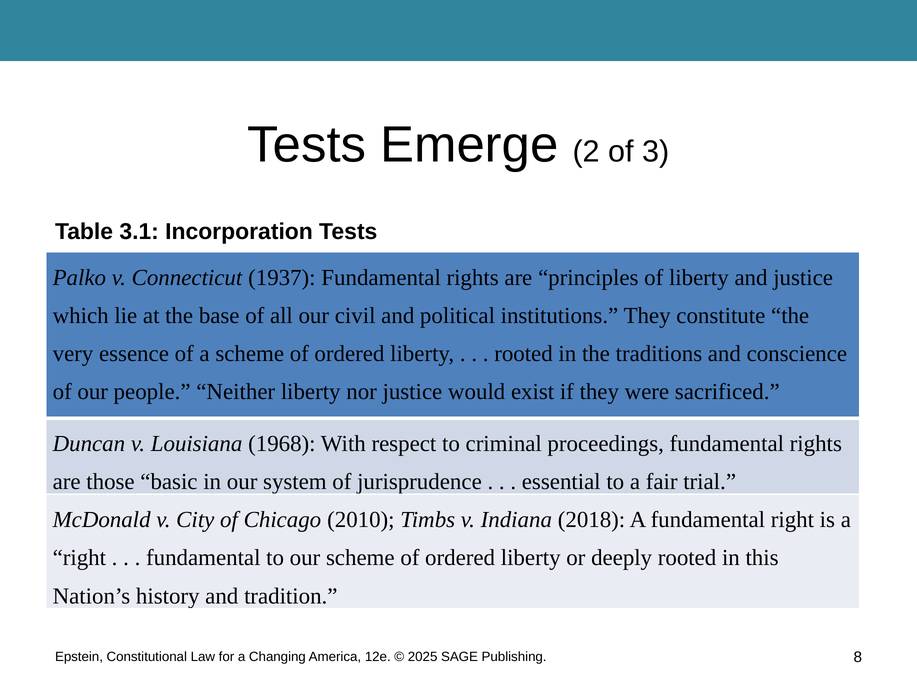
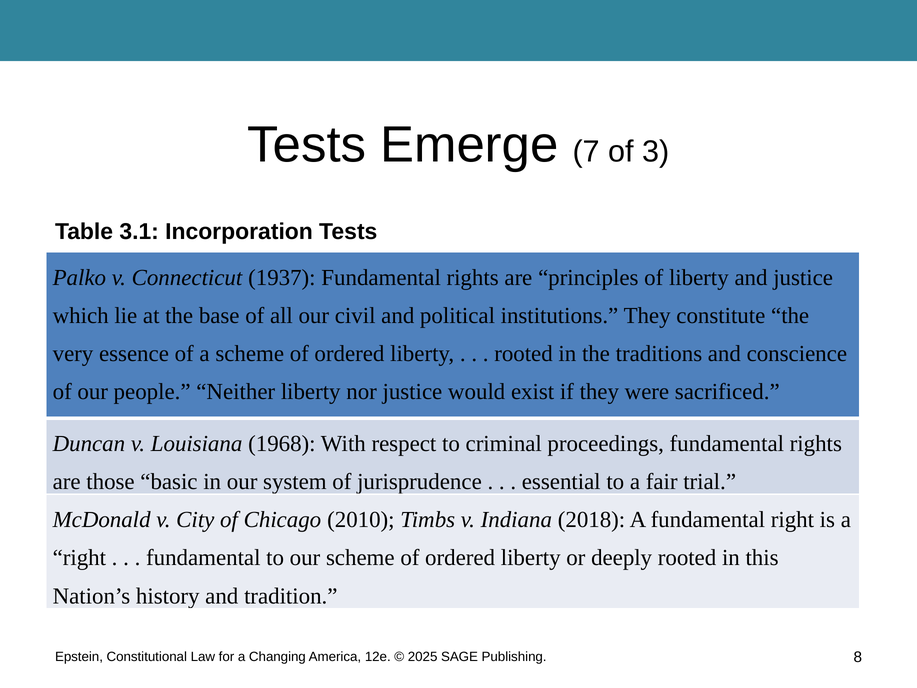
2: 2 -> 7
